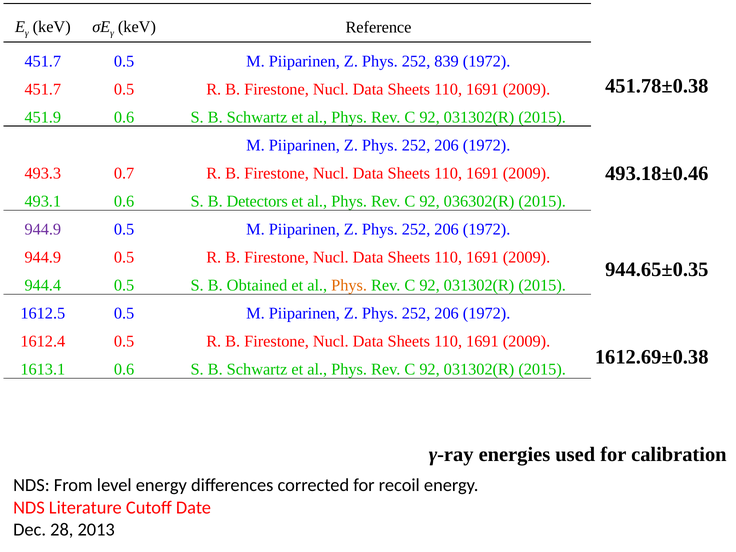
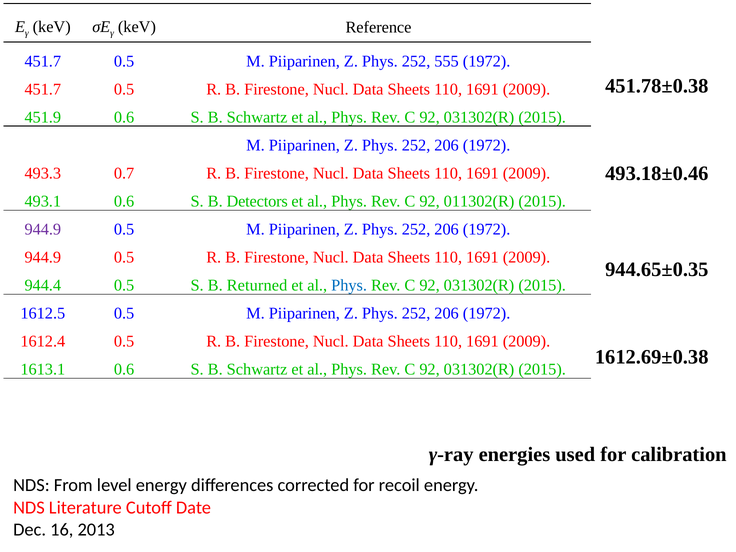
839: 839 -> 555
036302(R: 036302(R -> 011302(R
Obtained: Obtained -> Returned
Phys at (349, 285) colour: orange -> blue
28: 28 -> 16
